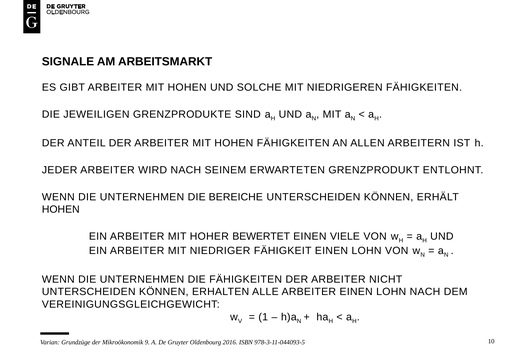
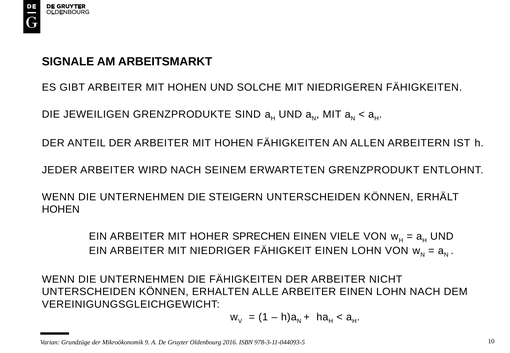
BEREICHE: BEREICHE -> STEIGERN
BEWERTET: BEWERTET -> SPRECHEN
